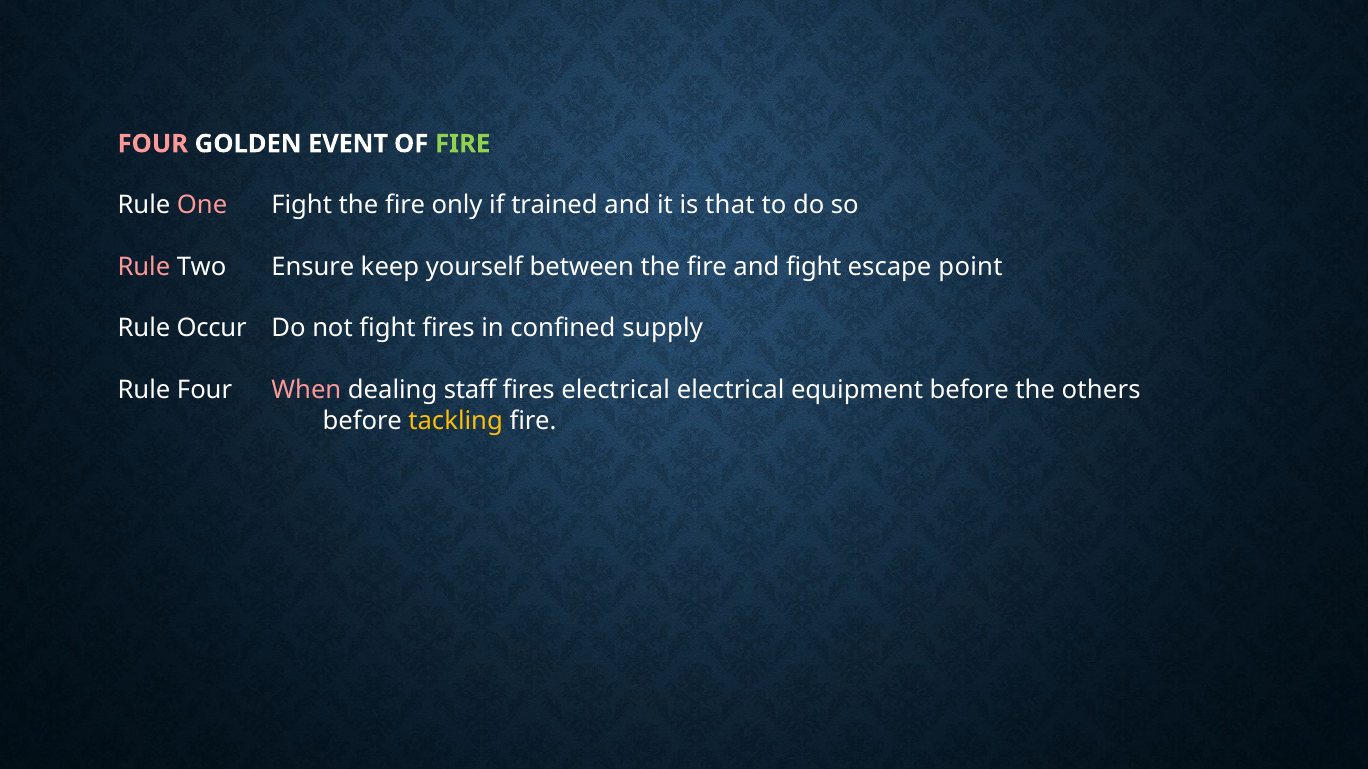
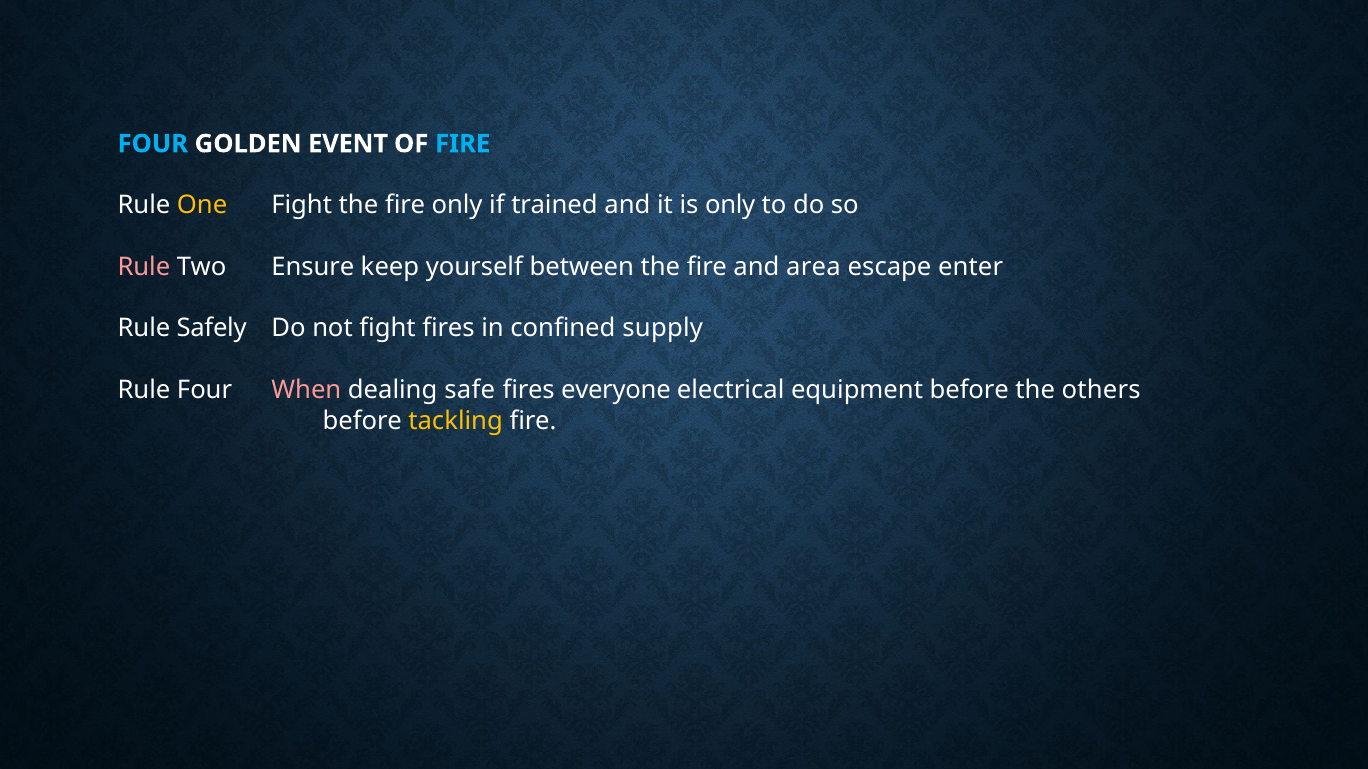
FOUR at (153, 144) colour: pink -> light blue
FIRE at (463, 144) colour: light green -> light blue
One colour: pink -> yellow
is that: that -> only
and fight: fight -> area
point: point -> enter
Occur: Occur -> Safely
staff: staff -> safe
fires electrical: electrical -> everyone
